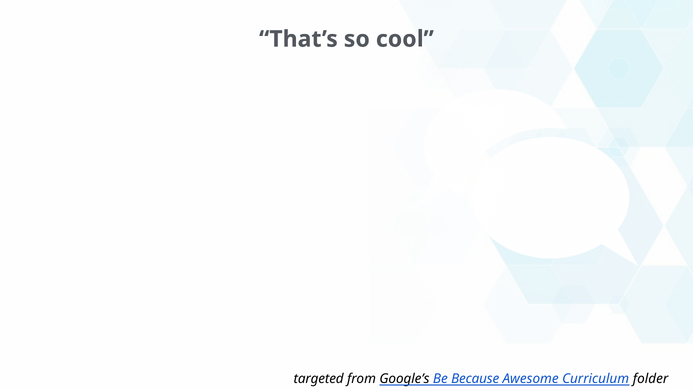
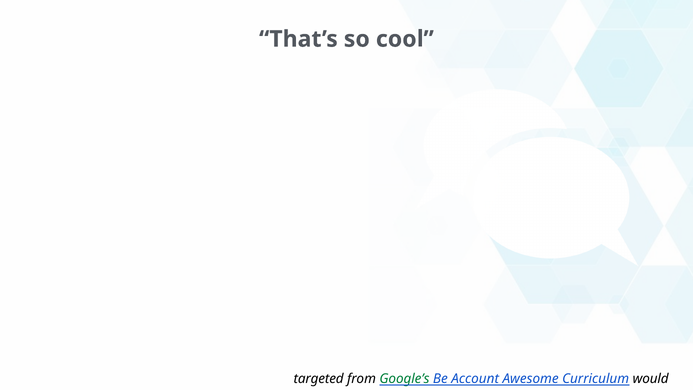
Google’s colour: black -> green
Because: Because -> Account
folder: folder -> would
